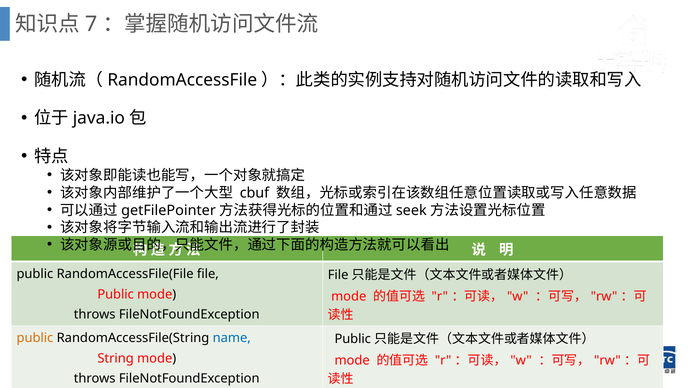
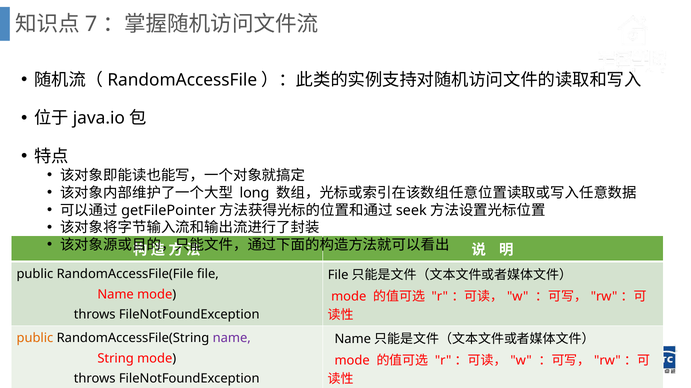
cbuf: cbuf -> long
Public at (116, 295): Public -> Name
name at (232, 339) colour: blue -> purple
Public at (353, 340): Public -> Name
